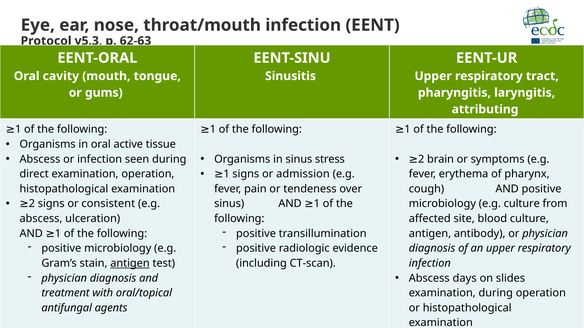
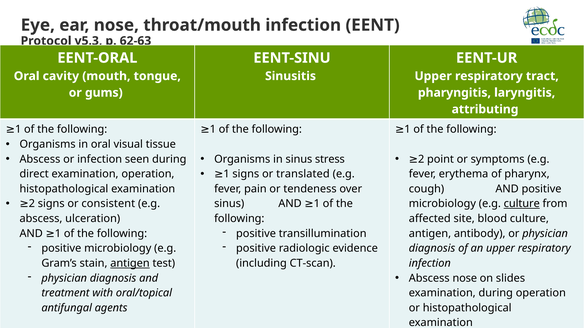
active: active -> visual
brain: brain -> point
admission: admission -> translated
culture at (522, 204) underline: none -> present
Abscess days: days -> nose
